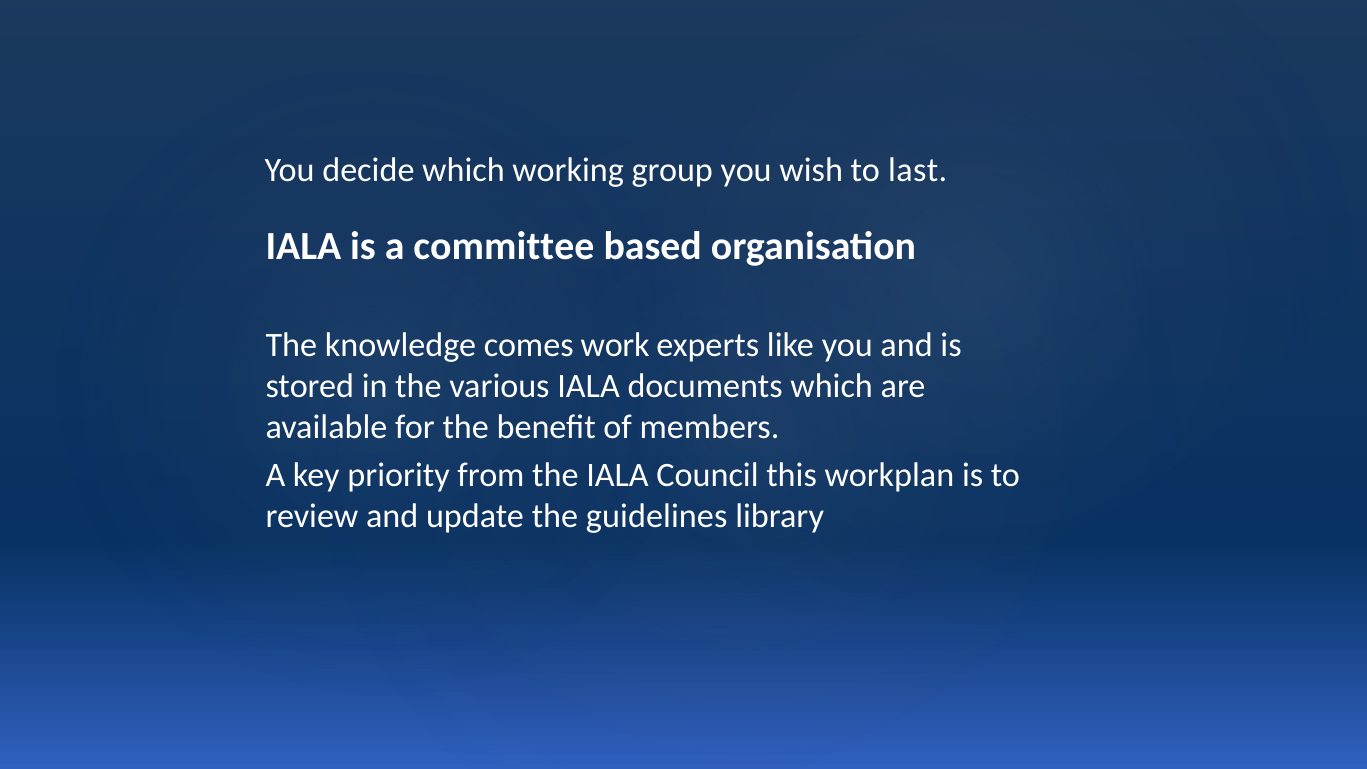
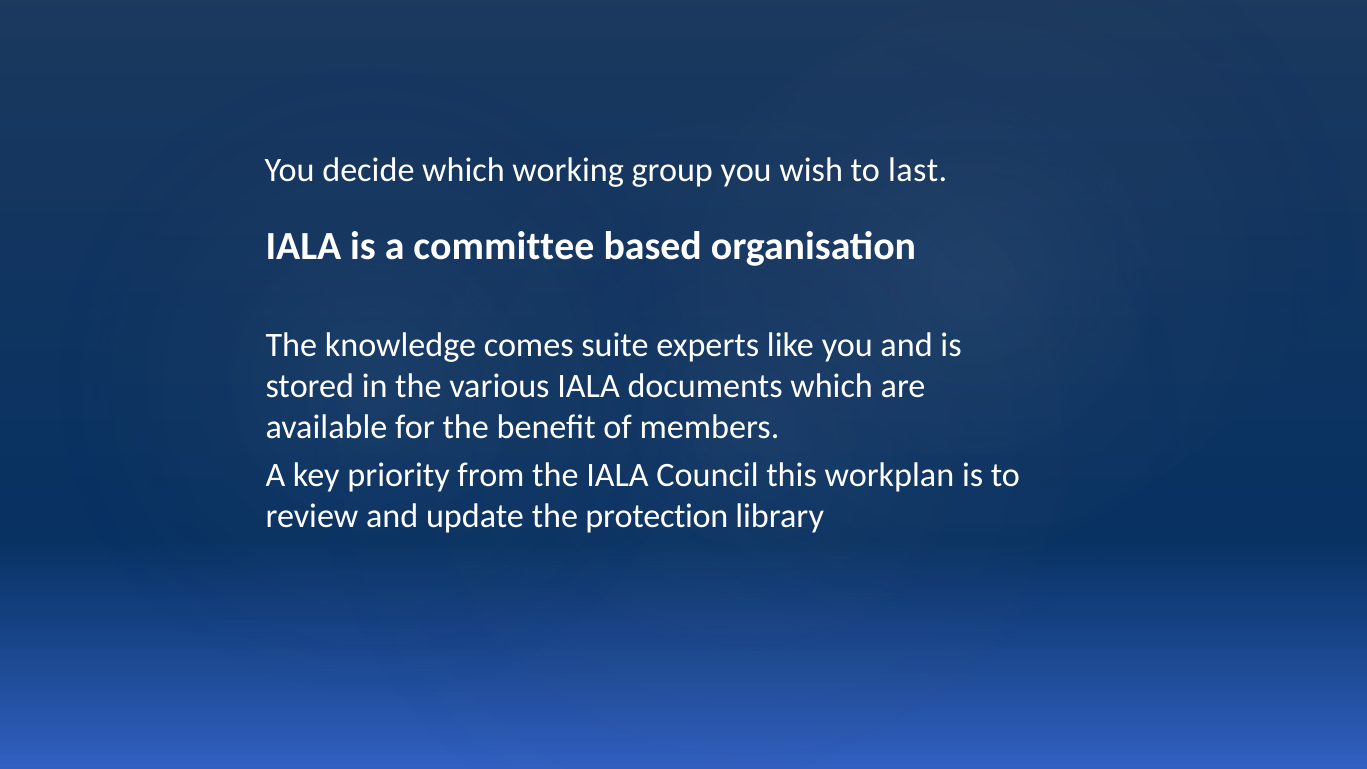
work: work -> suite
guidelines: guidelines -> protection
